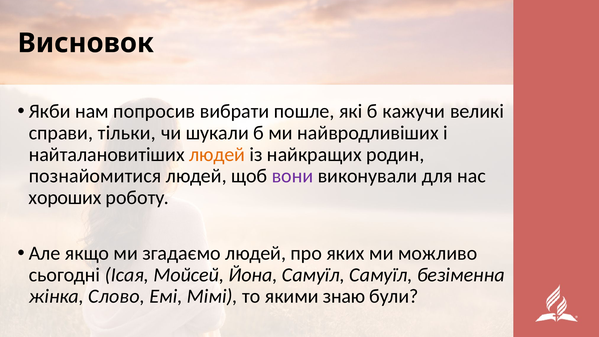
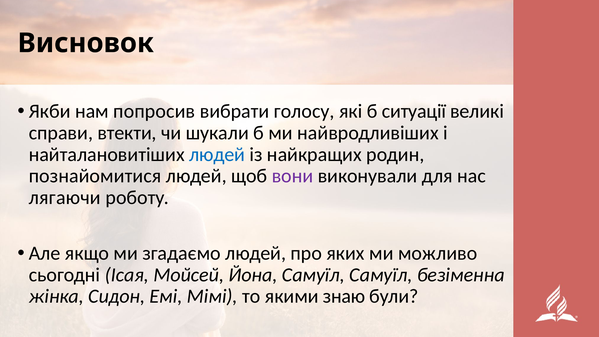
пошле: пошле -> голосу
кажучи: кажучи -> ситуації
тільки: тільки -> втекти
людей at (217, 154) colour: orange -> blue
хороших: хороших -> лягаючи
Слово: Слово -> Сидон
